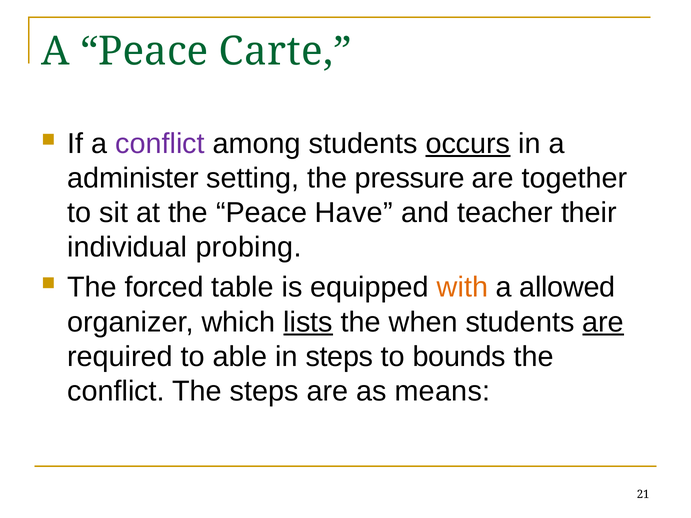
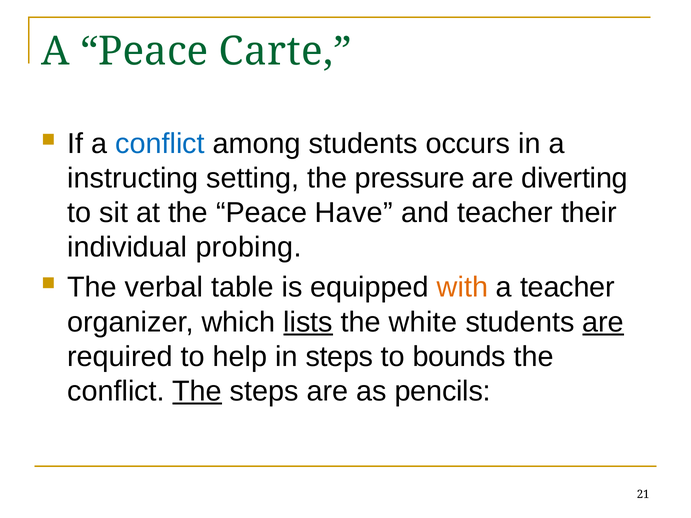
conflict at (160, 144) colour: purple -> blue
occurs underline: present -> none
administer: administer -> instructing
together: together -> diverting
forced: forced -> verbal
a allowed: allowed -> teacher
when: when -> white
able: able -> help
The at (197, 391) underline: none -> present
means: means -> pencils
